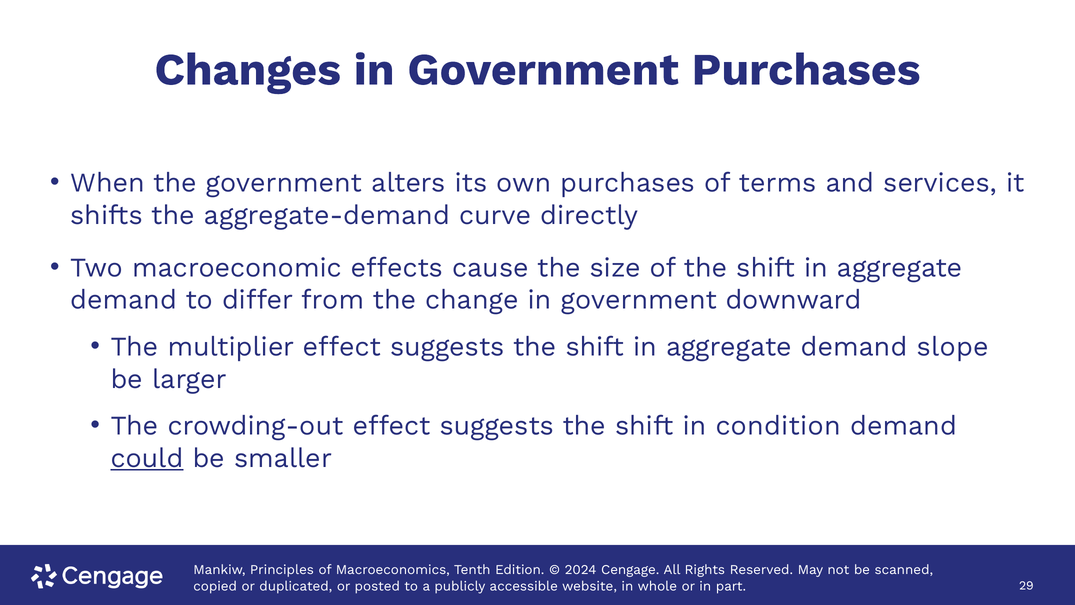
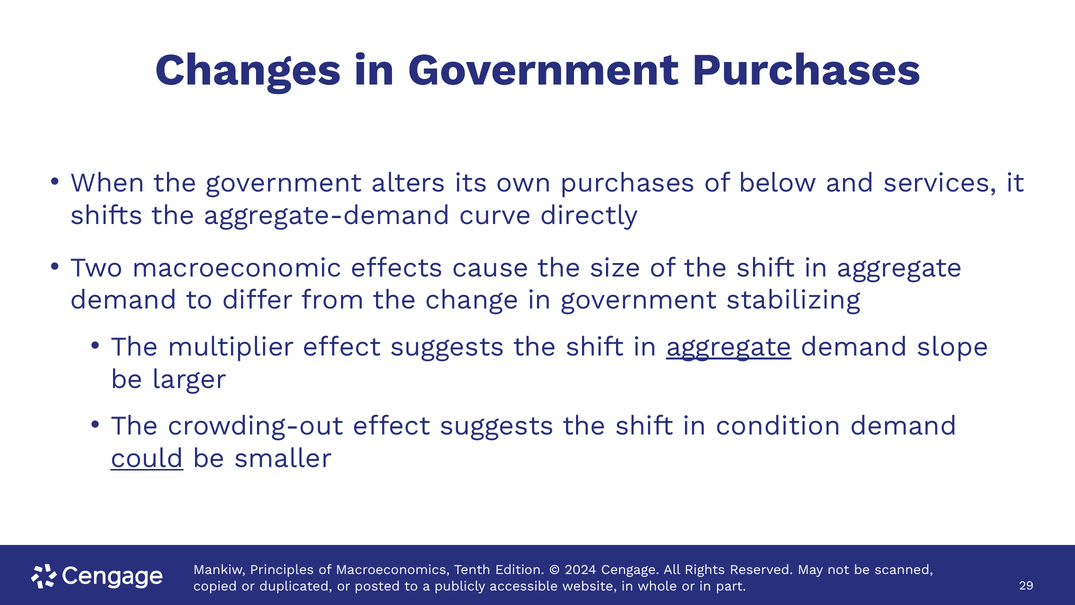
terms: terms -> below
downward: downward -> stabilizing
aggregate at (729, 347) underline: none -> present
